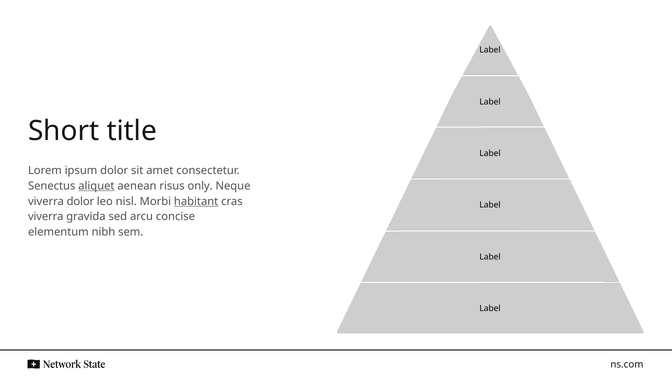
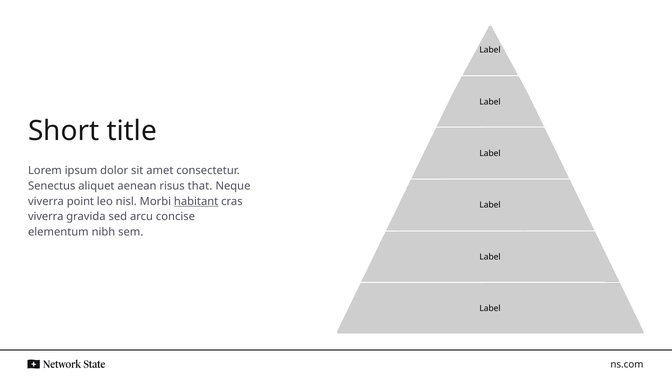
aliquet underline: present -> none
only: only -> that
viverra dolor: dolor -> point
